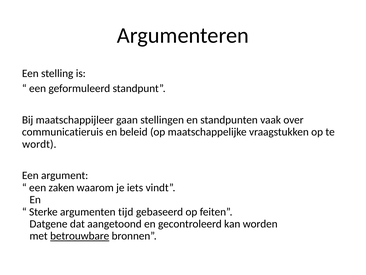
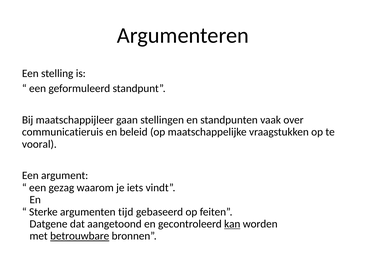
wordt: wordt -> vooral
zaken: zaken -> gezag
kan underline: none -> present
